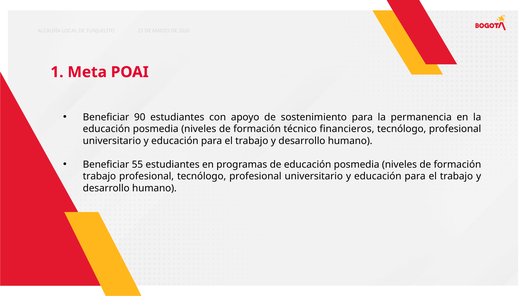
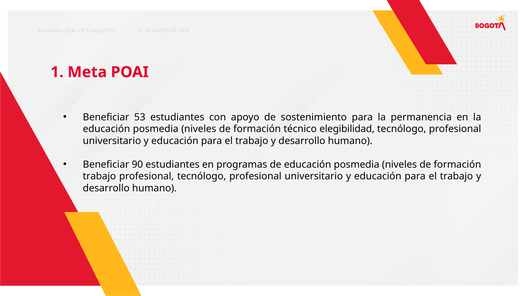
90: 90 -> 53
financieros: financieros -> elegibilidad
55: 55 -> 90
